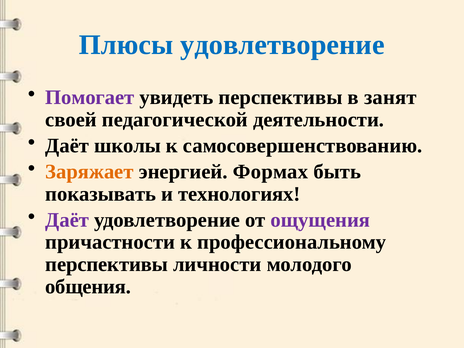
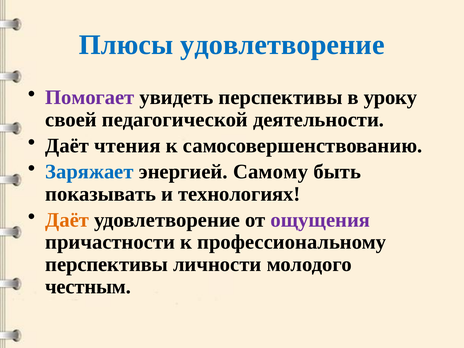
занят: занят -> уроку
школы: школы -> чтения
Заряжает colour: orange -> blue
Формах: Формах -> Самому
Даёт at (67, 220) colour: purple -> orange
общения: общения -> честным
